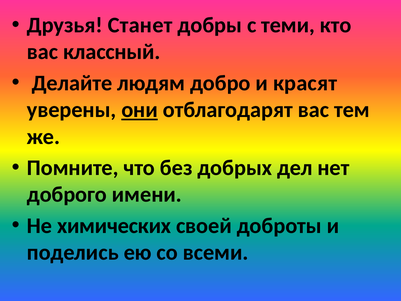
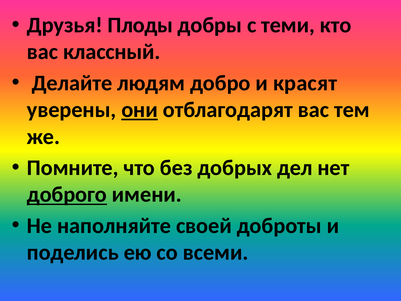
Станет: Станет -> Плоды
доброго underline: none -> present
химических: химических -> наполняйте
